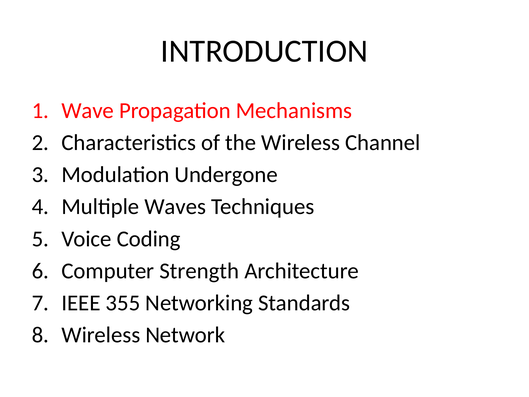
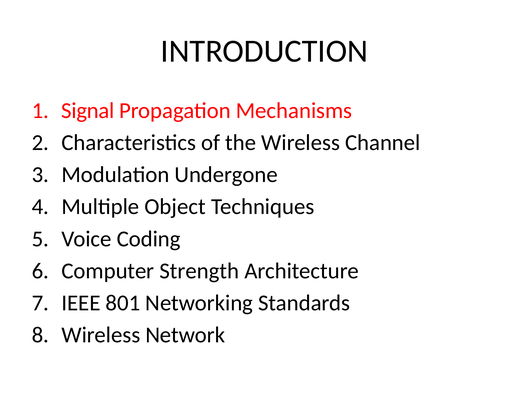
Wave: Wave -> Signal
Waves: Waves -> Object
355: 355 -> 801
